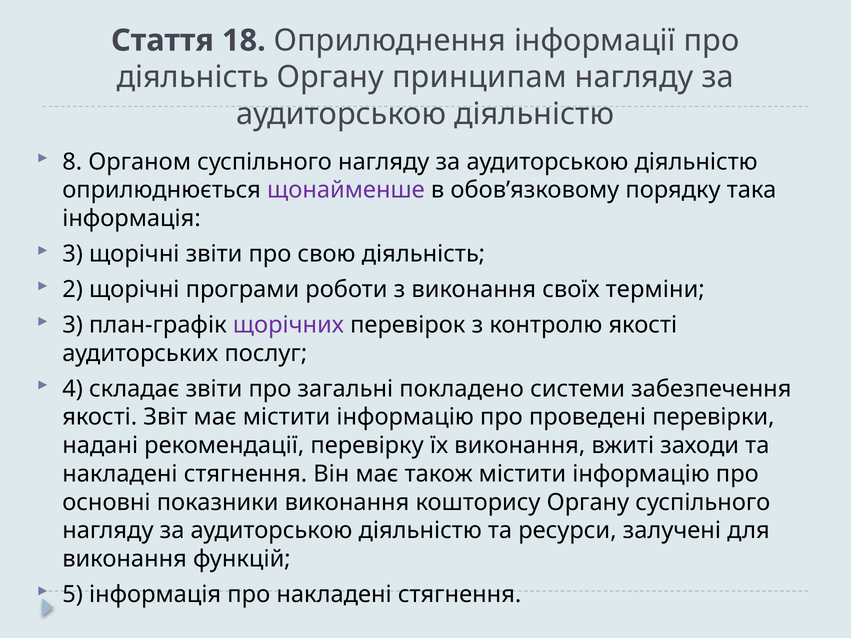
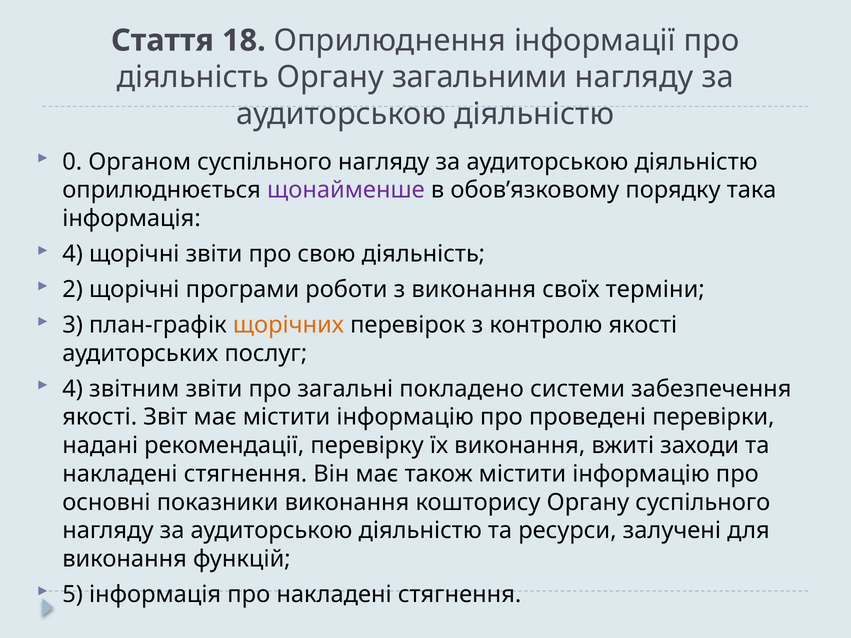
принципам: принципам -> загальними
8: 8 -> 0
3 at (73, 254): 3 -> 4
щорічних colour: purple -> orange
складає: складає -> звітним
